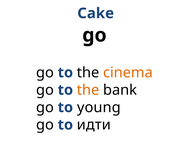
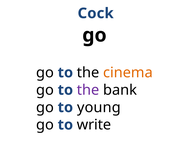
Cake: Cake -> Cock
the at (88, 90) colour: orange -> purple
идти: идти -> write
